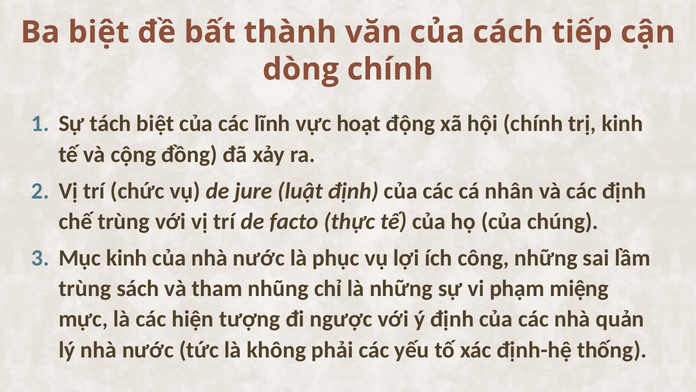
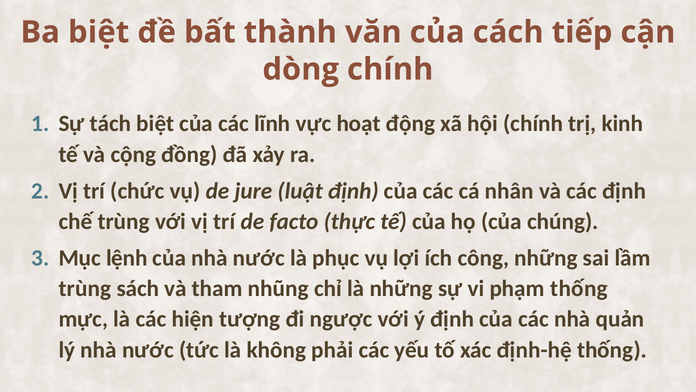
Mục kinh: kinh -> lệnh
phạm miệng: miệng -> thống
